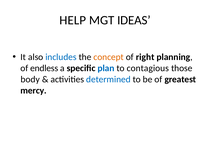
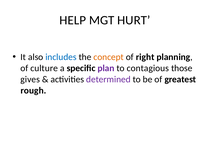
IDEAS: IDEAS -> HURT
endless: endless -> culture
plan colour: blue -> purple
body: body -> gives
determined colour: blue -> purple
mercy: mercy -> rough
